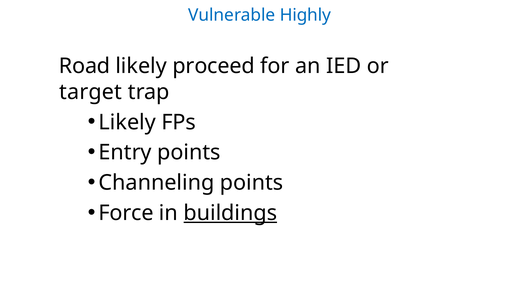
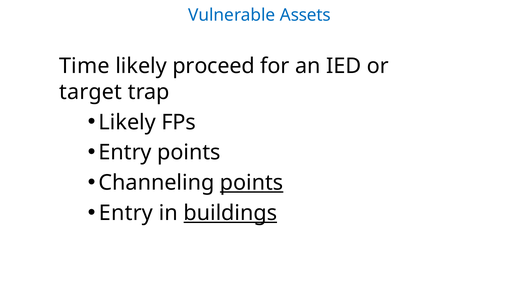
Highly: Highly -> Assets
Road: Road -> Time
points at (252, 183) underline: none -> present
Force at (126, 213): Force -> Entry
